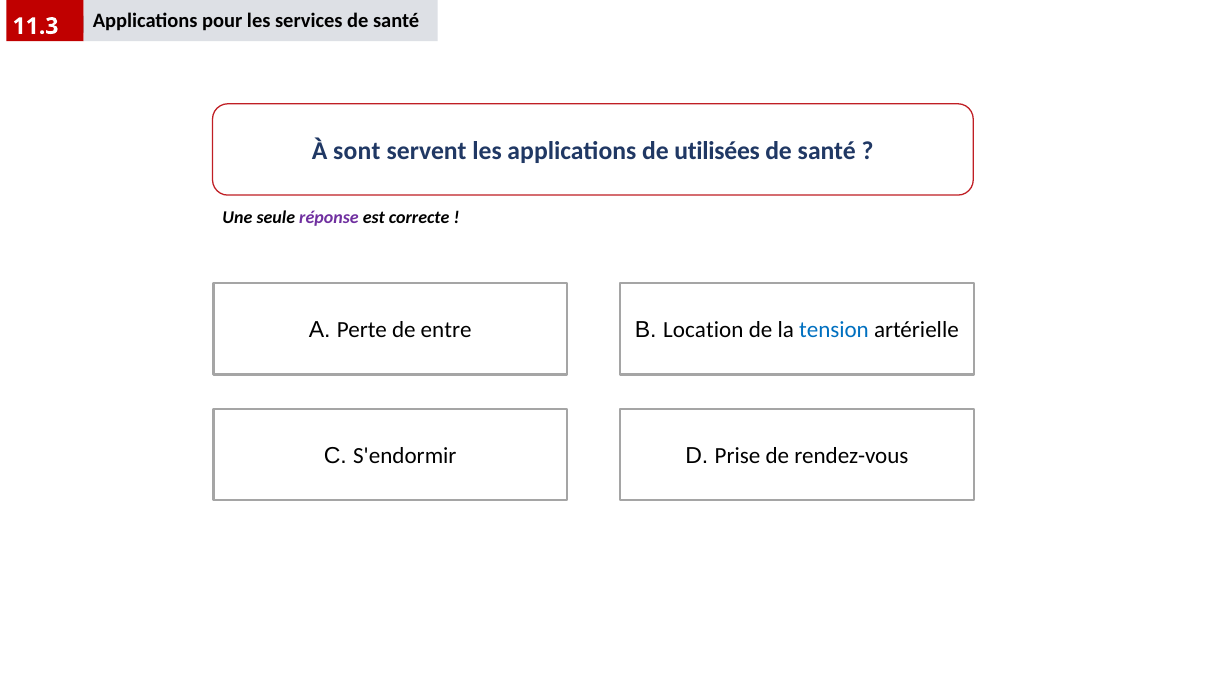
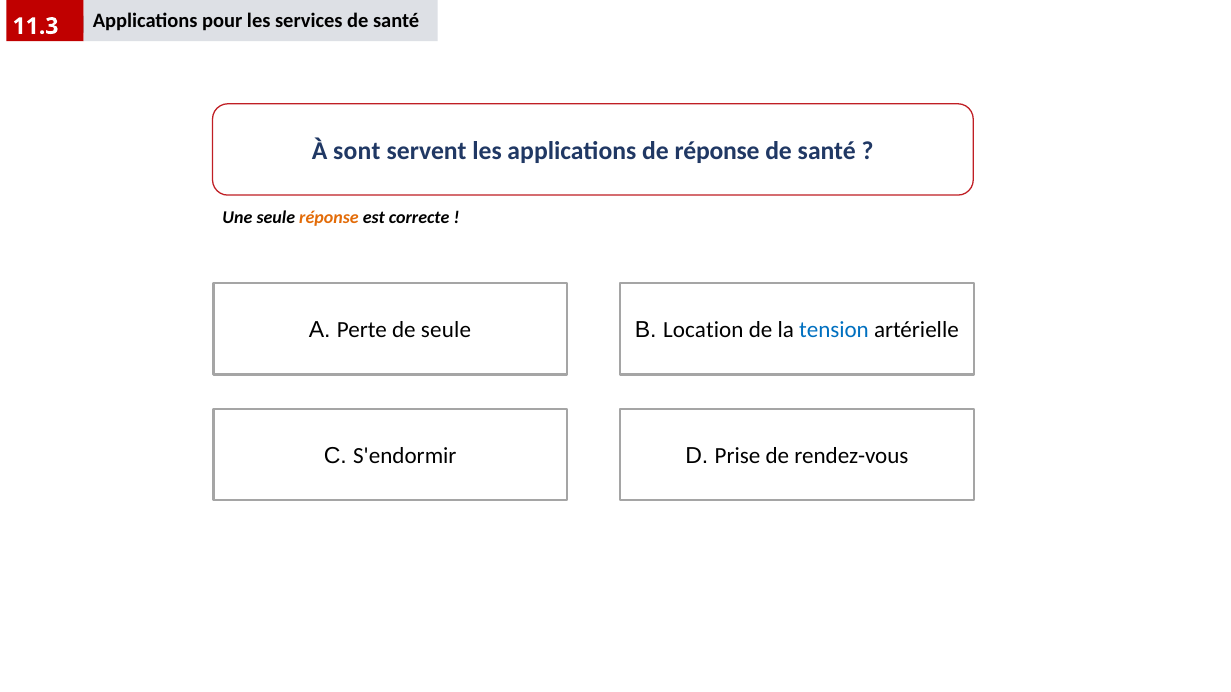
de utilisées: utilisées -> réponse
réponse at (329, 217) colour: purple -> orange
de entre: entre -> seule
